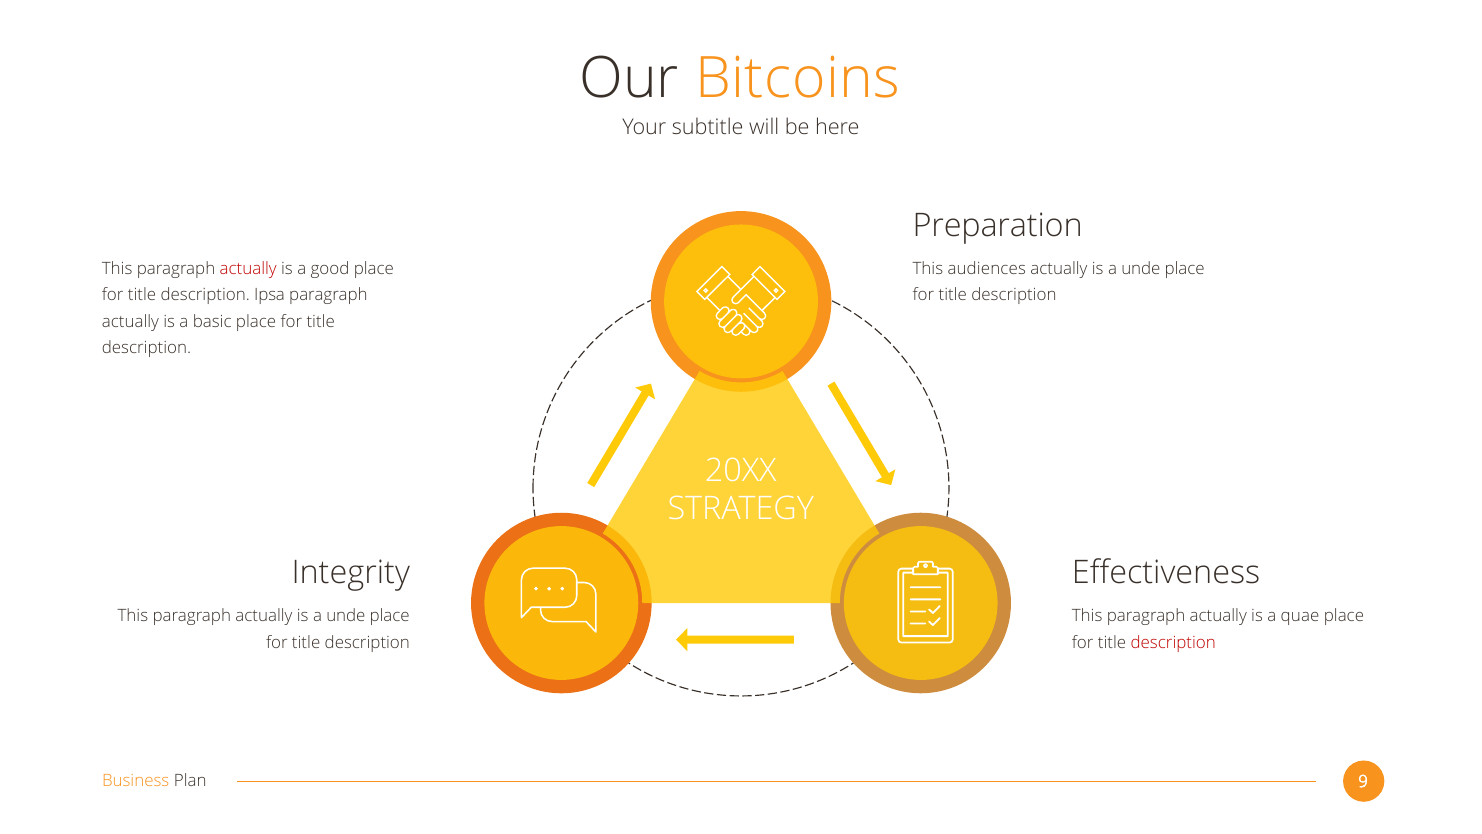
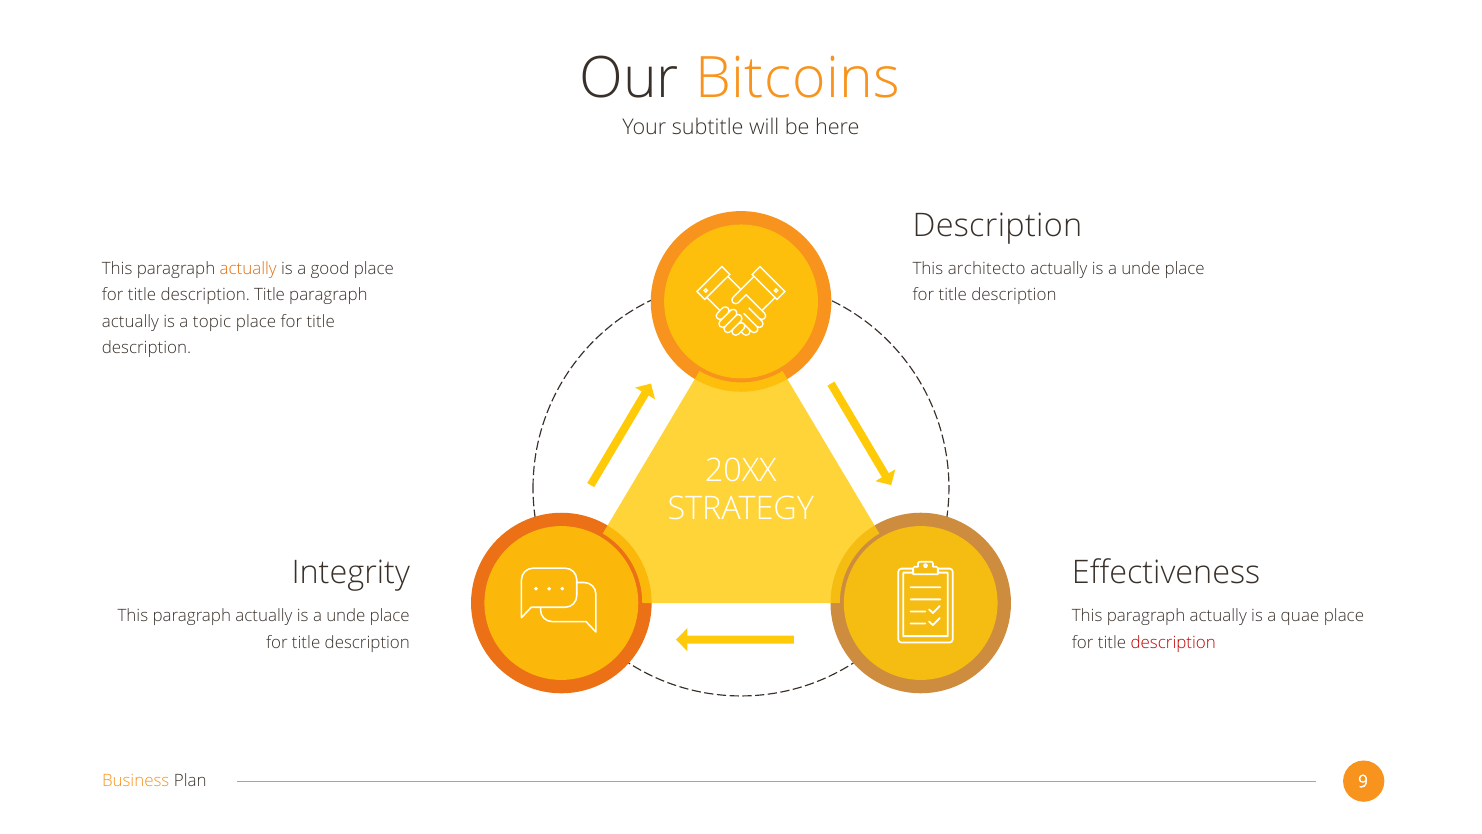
Preparation at (998, 226): Preparation -> Description
actually at (248, 269) colour: red -> orange
audiences: audiences -> architecto
description Ipsa: Ipsa -> Title
basic: basic -> topic
